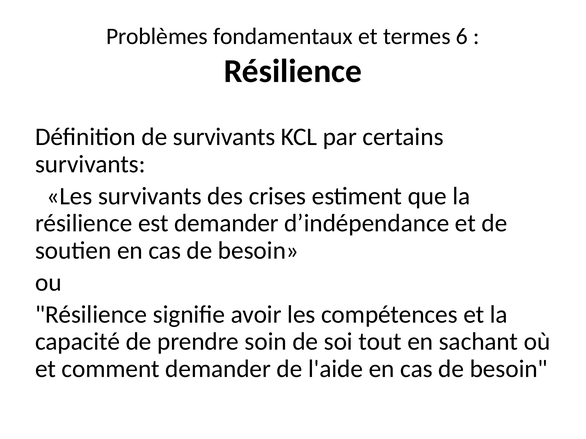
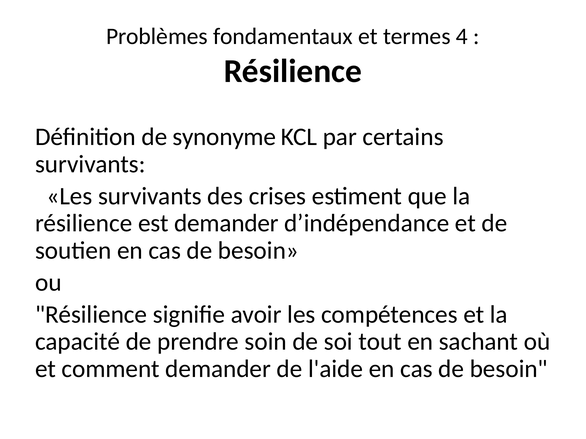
6: 6 -> 4
de survivants: survivants -> synonyme
